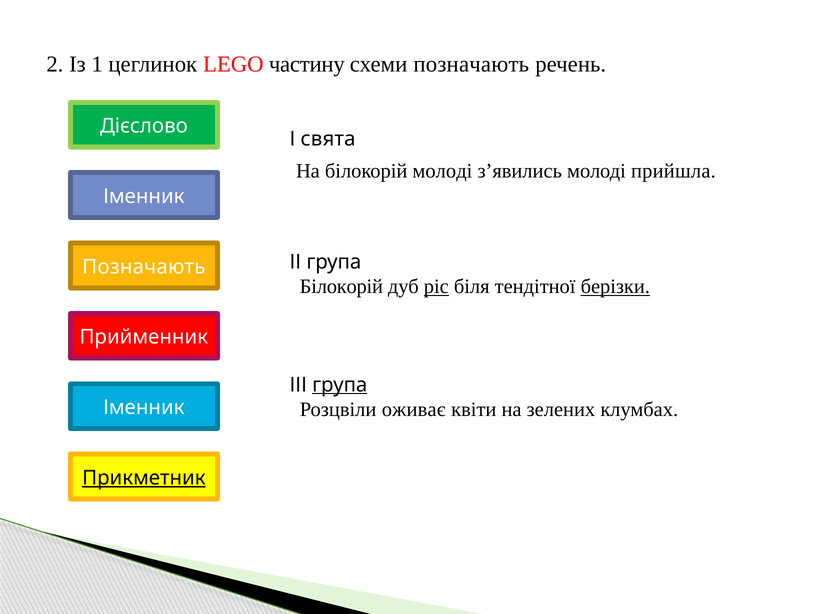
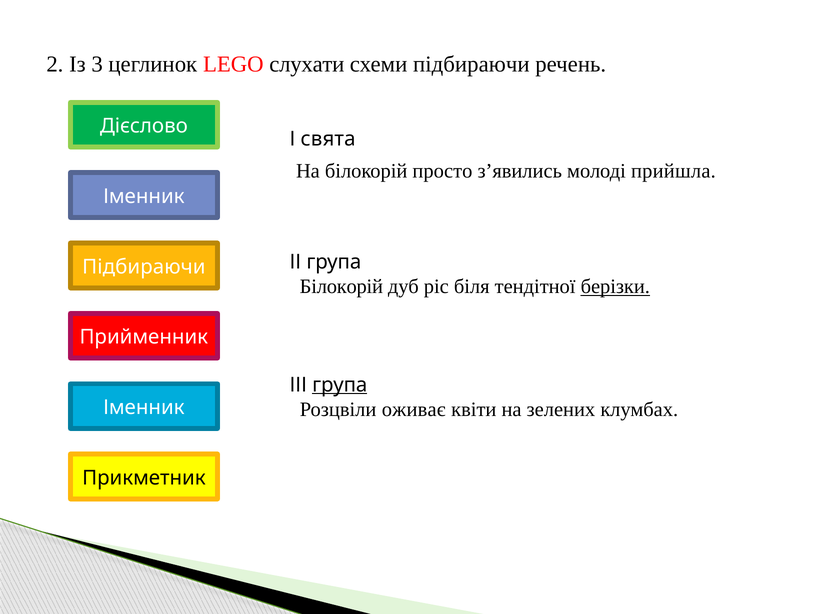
1: 1 -> 3
частину: частину -> слухати
схеми позначають: позначають -> підбираючи
білокорій молоді: молоді -> просто
Позначають at (144, 267): Позначають -> Підбираючи
ріс underline: present -> none
Прикметник underline: present -> none
